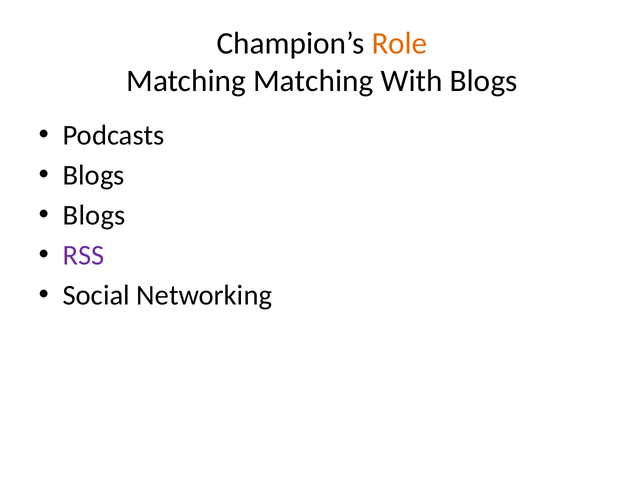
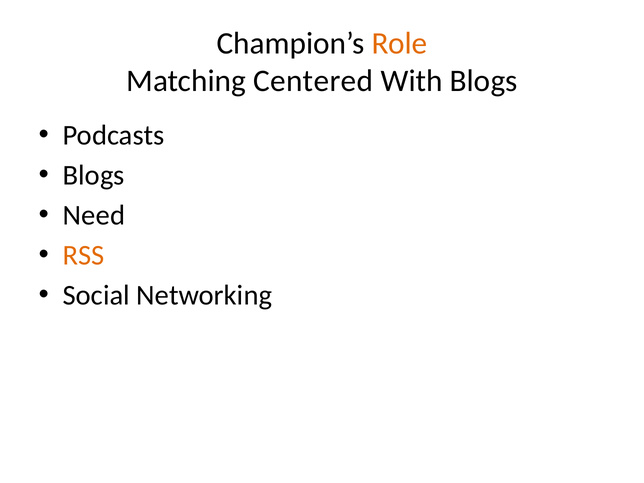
Matching Matching: Matching -> Centered
Blogs at (94, 215): Blogs -> Need
RSS colour: purple -> orange
